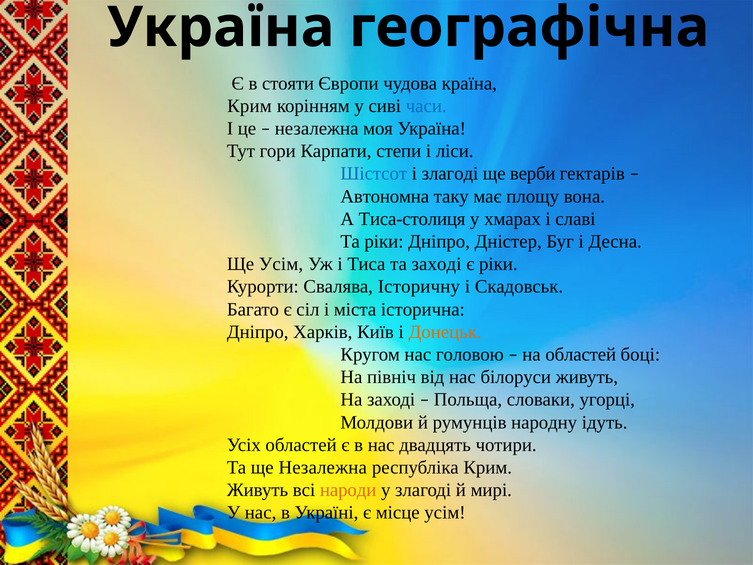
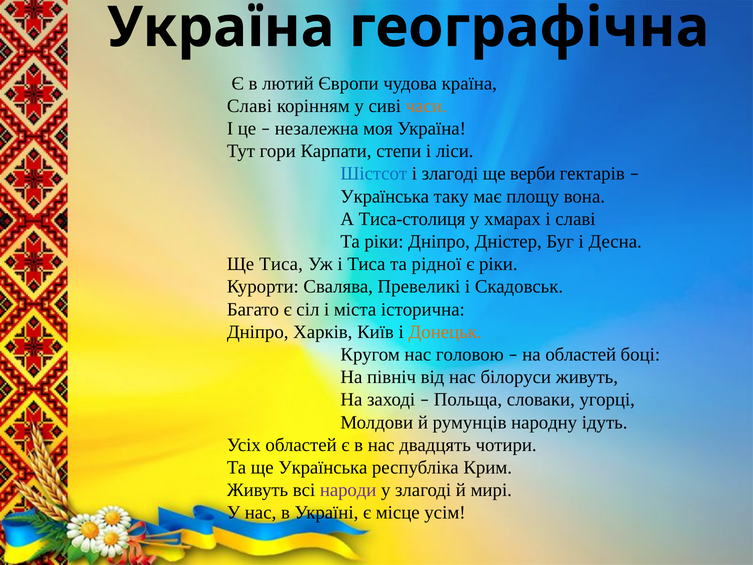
стояти: стояти -> лютий
Крим at (249, 106): Крим -> Славі
часи colour: blue -> orange
Автономна at (385, 196): Автономна -> Українська
Ще Усім: Усім -> Тиса
та заході: заході -> рідної
Історичну: Історичну -> Превеликі
ще Незалежна: Незалежна -> Українська
народи colour: orange -> purple
